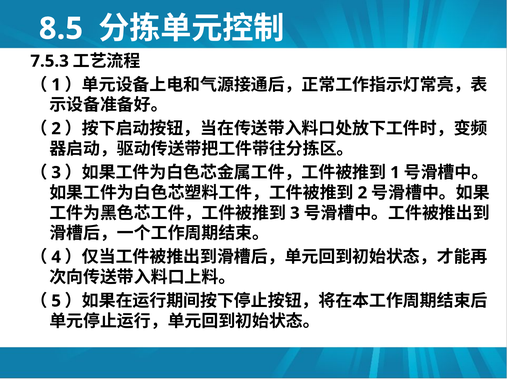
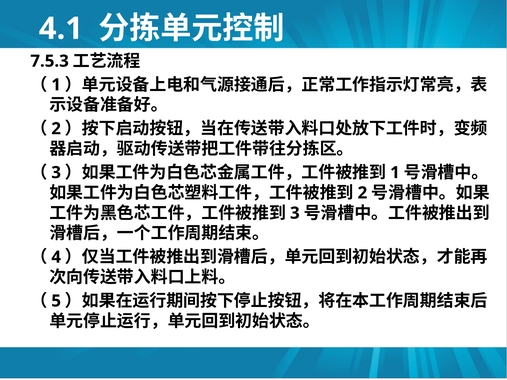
8.5: 8.5 -> 4.1
